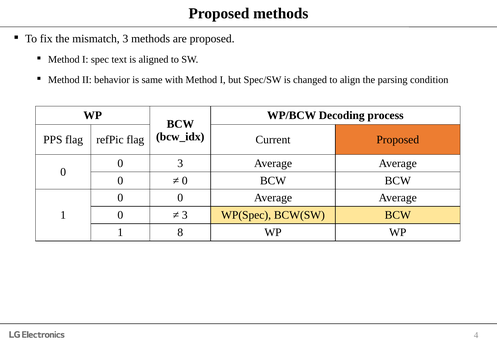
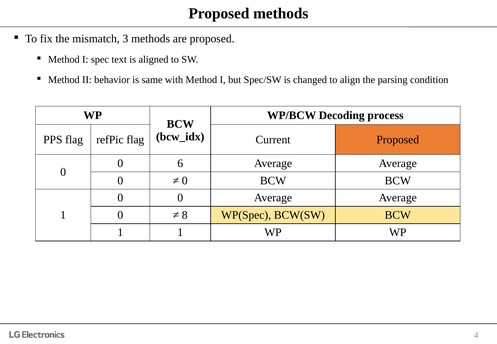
0 3: 3 -> 6
3 at (185, 215): 3 -> 8
1 8: 8 -> 1
